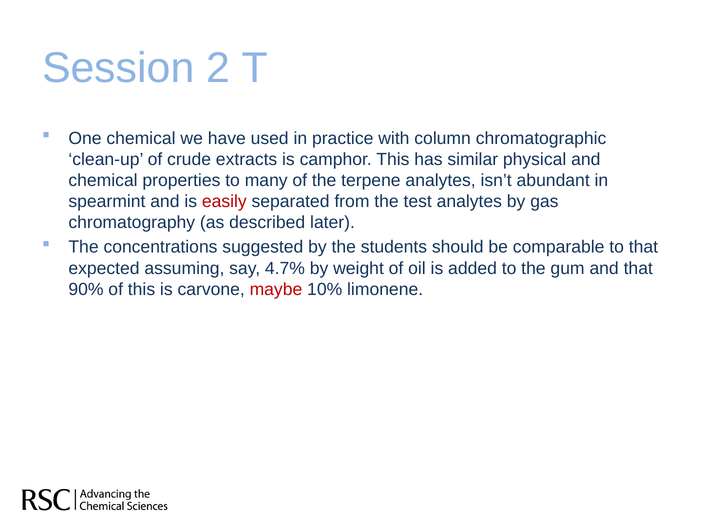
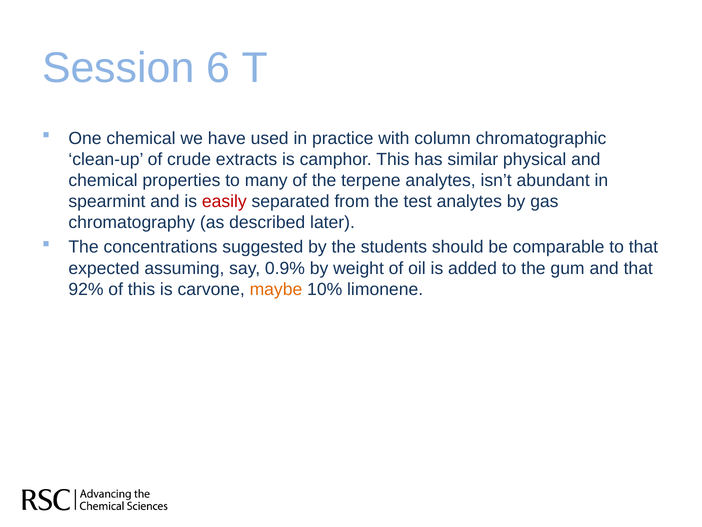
2: 2 -> 6
4.7%: 4.7% -> 0.9%
90%: 90% -> 92%
maybe colour: red -> orange
